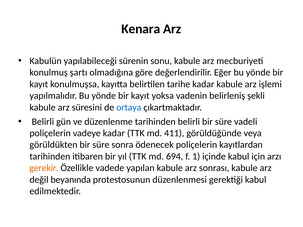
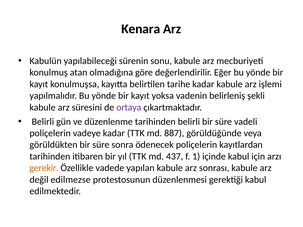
şartı: şartı -> atan
ortaya colour: blue -> purple
411: 411 -> 887
694: 694 -> 437
beyanında: beyanında -> edilmezse
